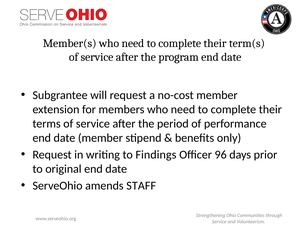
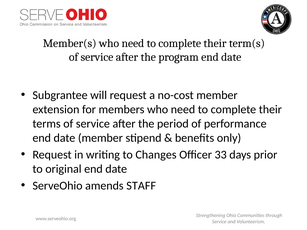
Findings: Findings -> Changes
96: 96 -> 33
